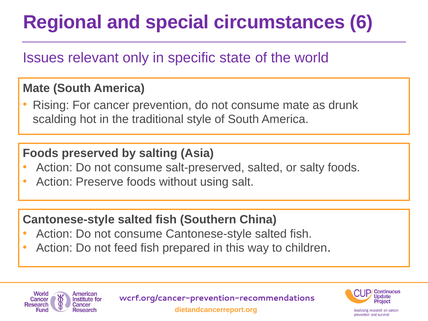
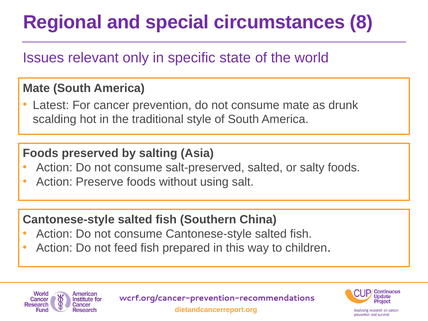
6: 6 -> 8
Rising: Rising -> Latest
